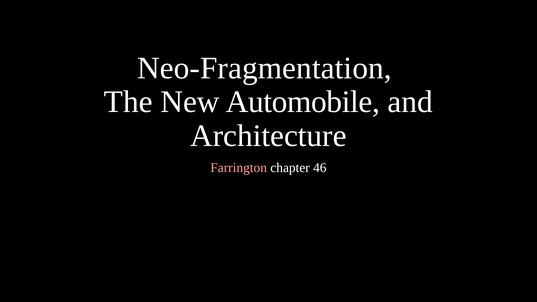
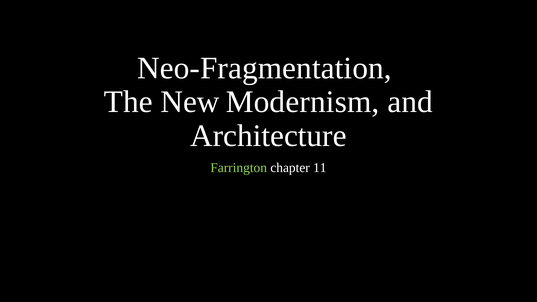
Automobile: Automobile -> Modernism
Farrington colour: pink -> light green
46: 46 -> 11
